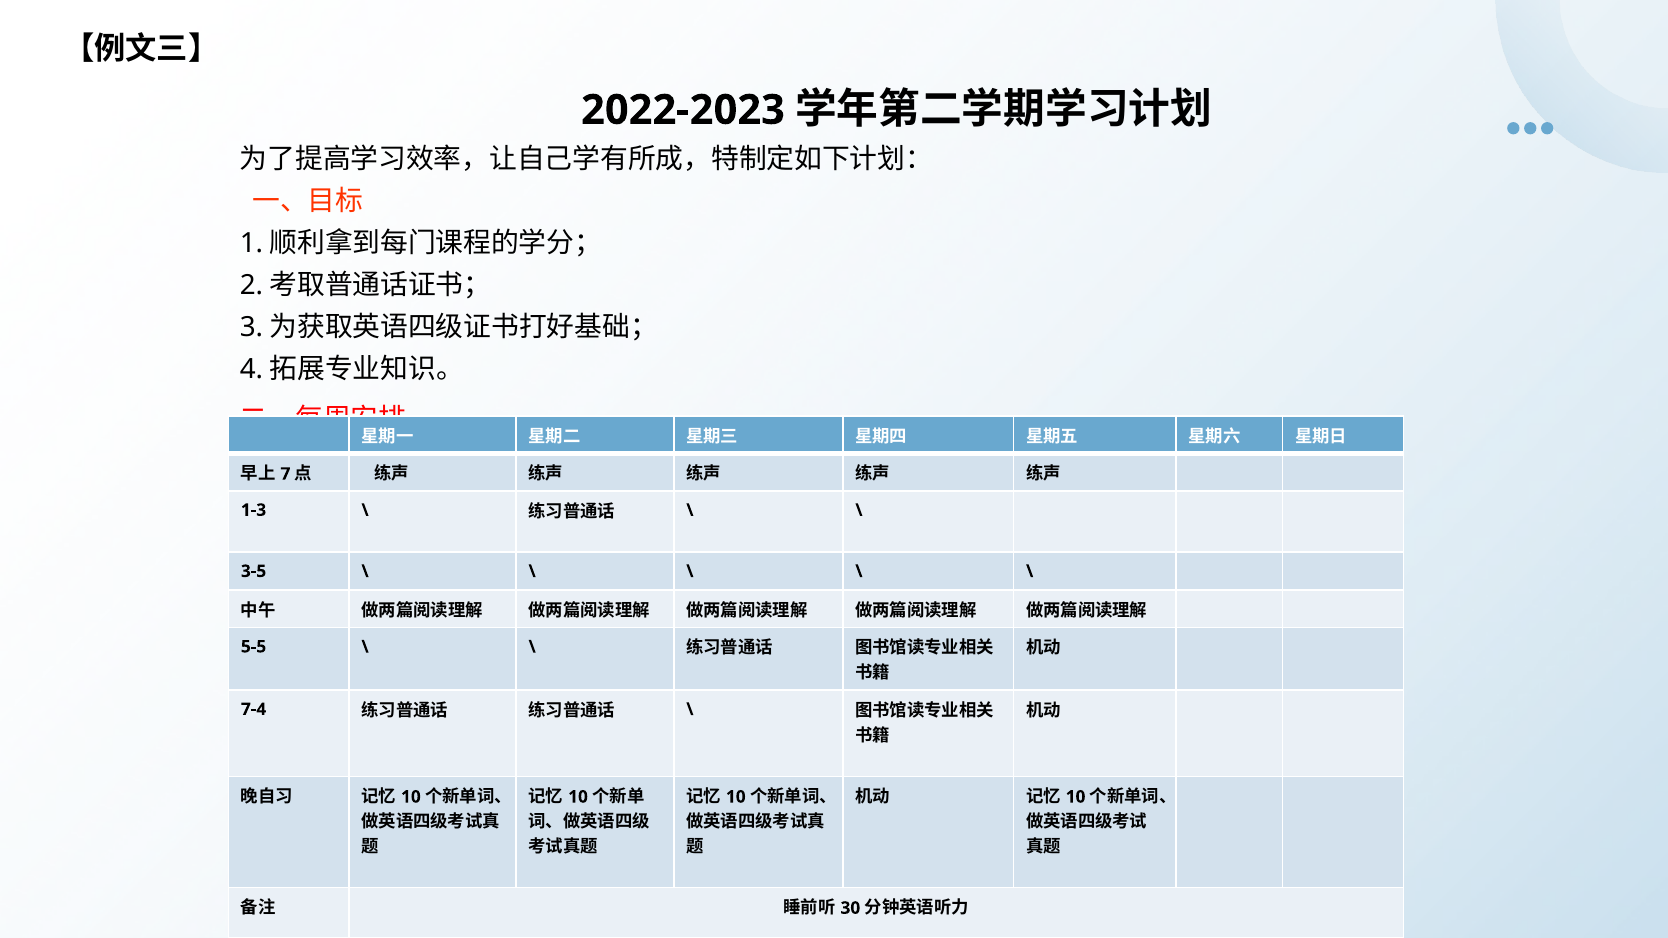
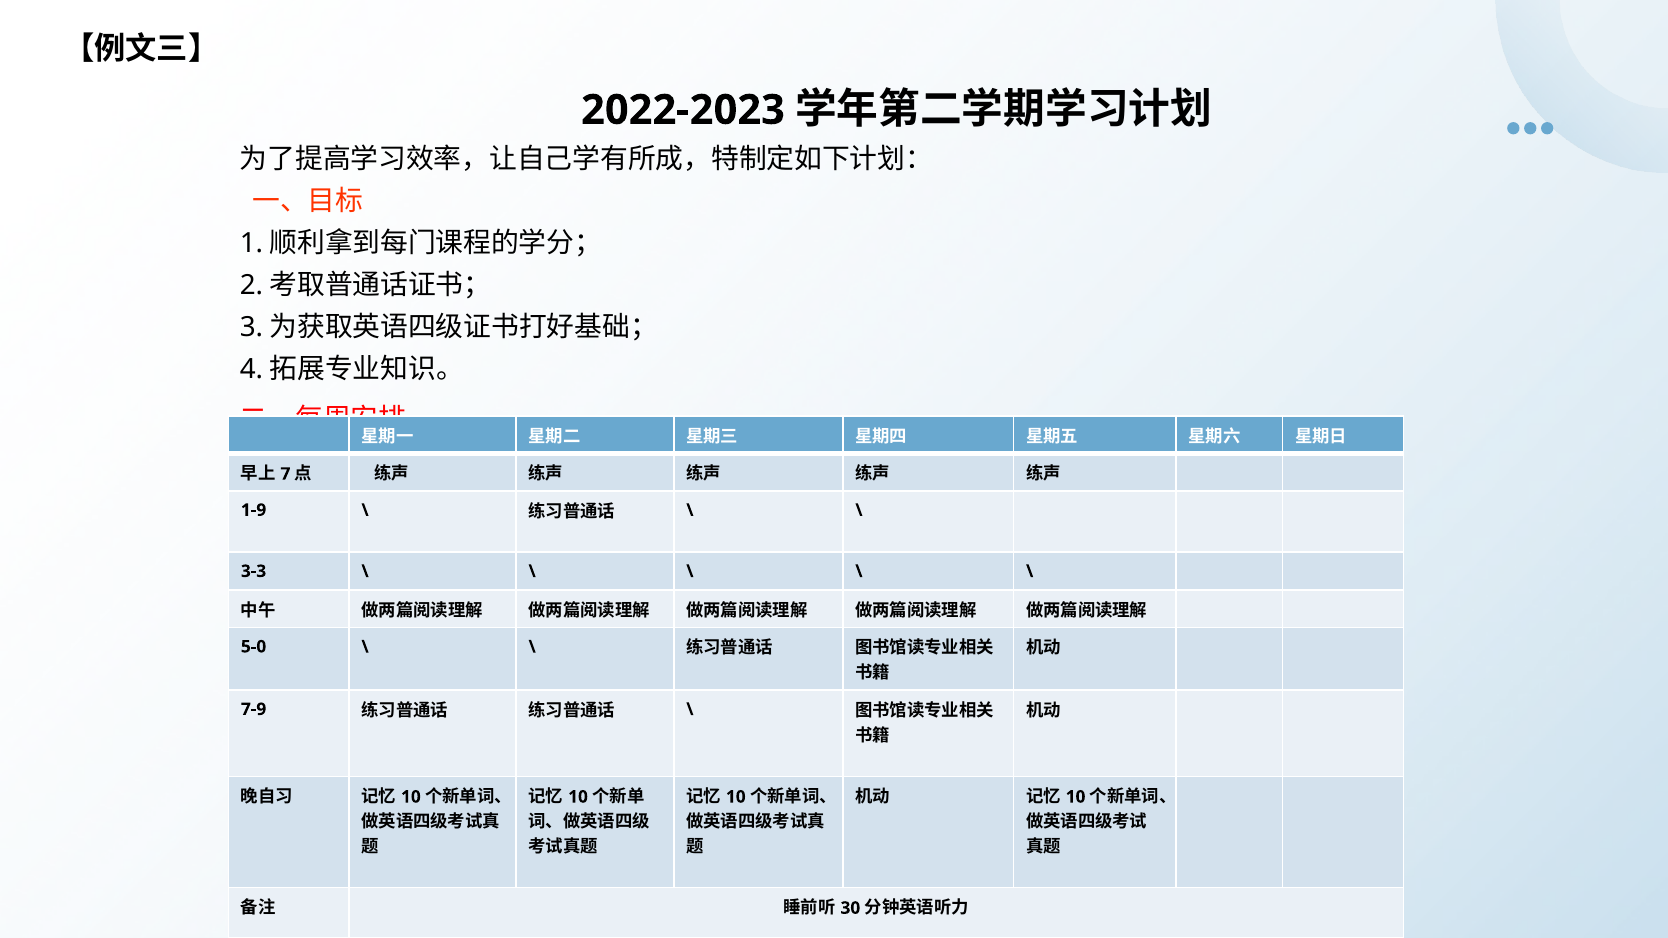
1-3: 1-3 -> 1-9
3-5: 3-5 -> 3-3
5-5: 5-5 -> 5-0
7-4: 7-4 -> 7-9
